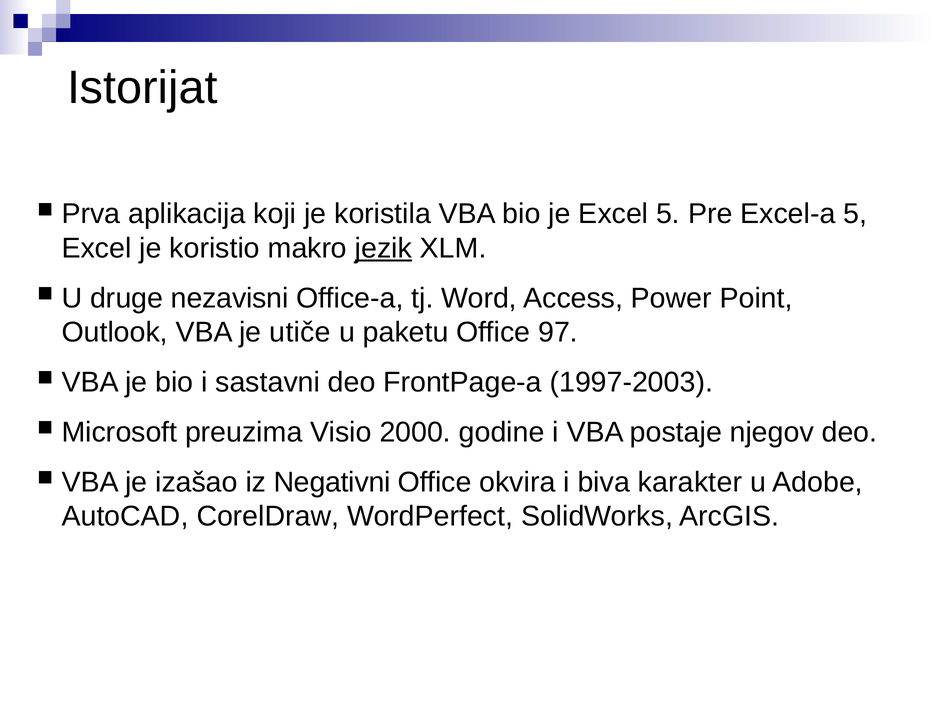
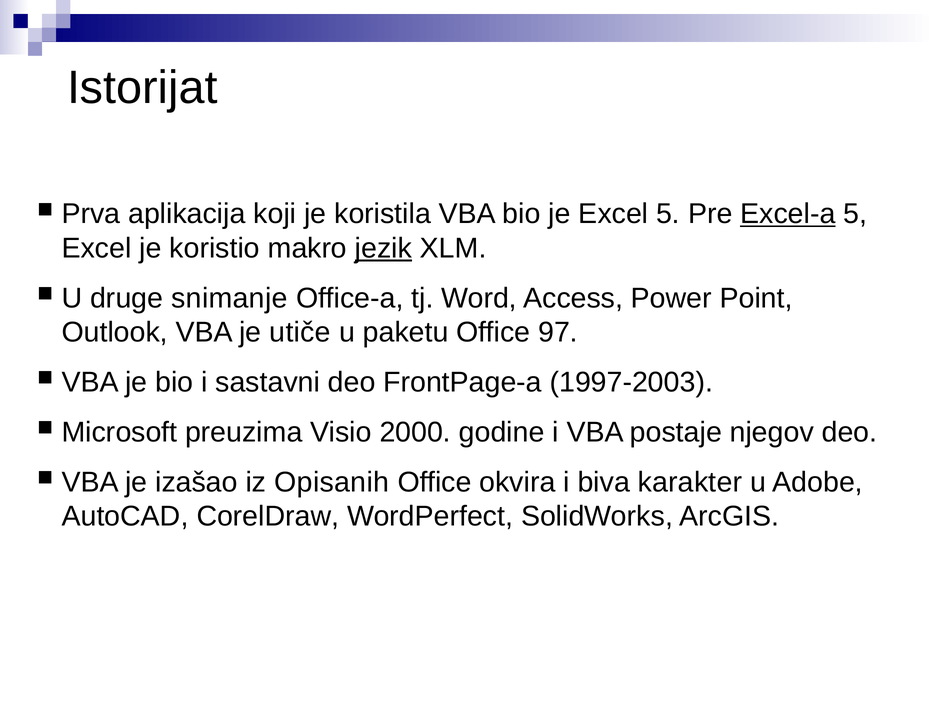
Excel-a underline: none -> present
nezavisni: nezavisni -> snimanje
Negativni: Negativni -> Opisanih
